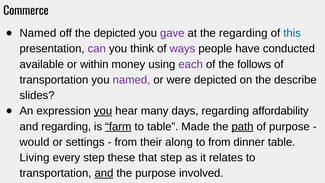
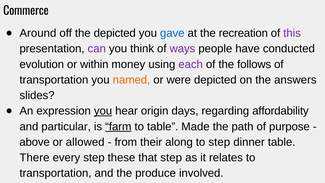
Named at (38, 33): Named -> Around
gave colour: purple -> blue
the regarding: regarding -> recreation
this colour: blue -> purple
available: available -> evolution
named at (131, 80) colour: purple -> orange
describe: describe -> answers
many: many -> origin
and regarding: regarding -> particular
path underline: present -> none
would: would -> above
settings: settings -> allowed
to from: from -> step
Living: Living -> There
and at (104, 173) underline: present -> none
the purpose: purpose -> produce
